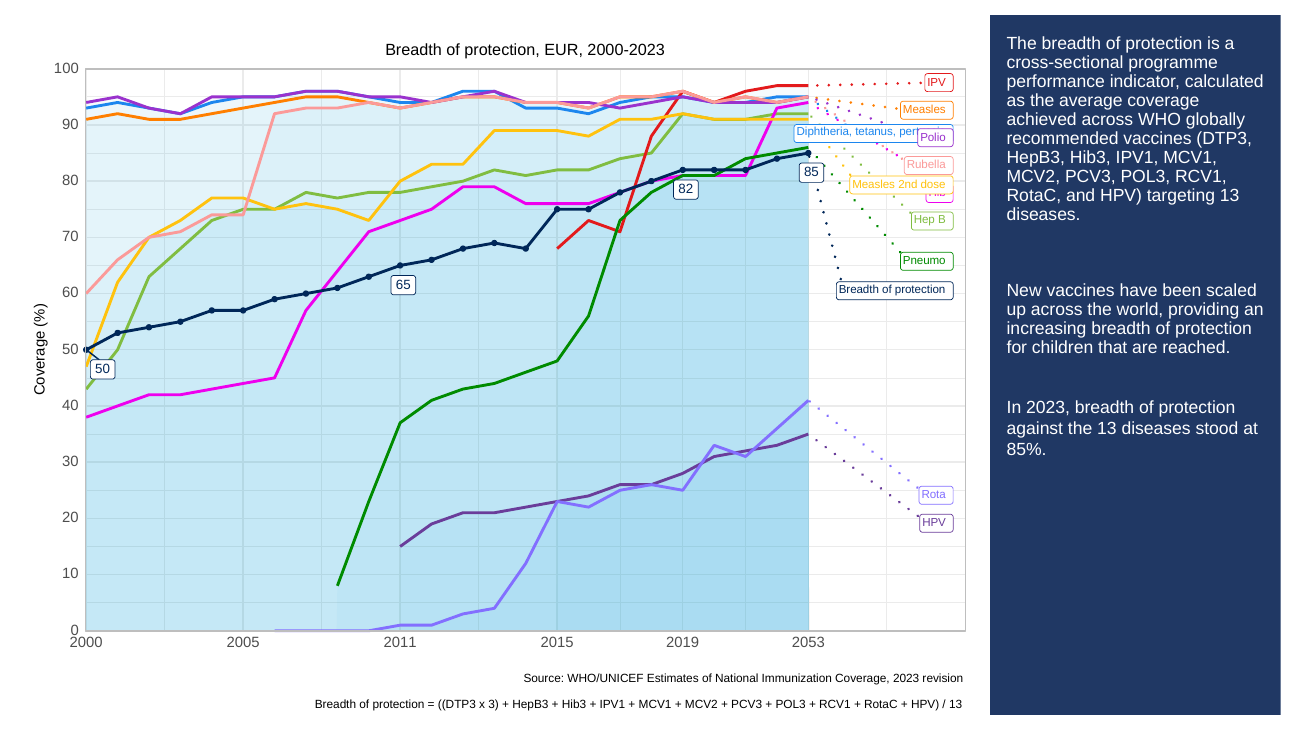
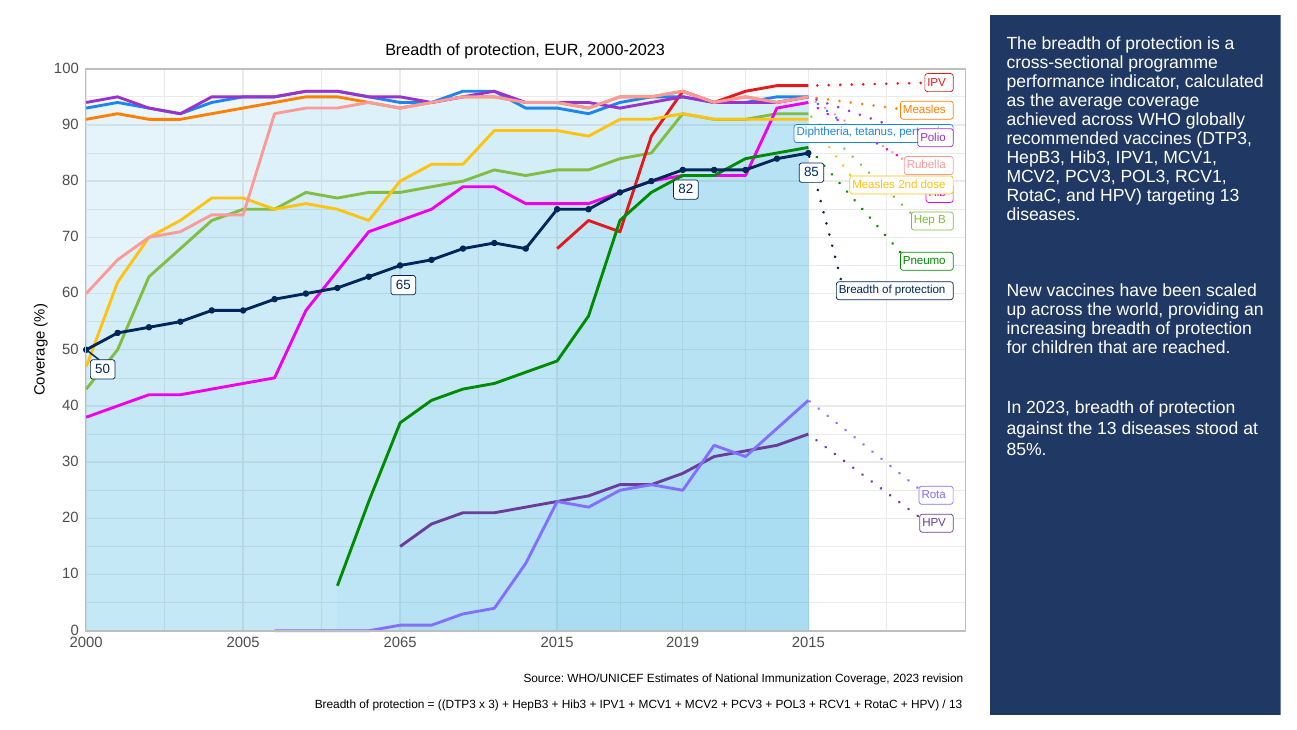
2011: 2011 -> 2065
2019 2053: 2053 -> 2015
